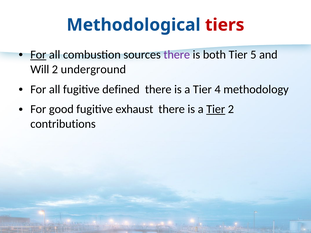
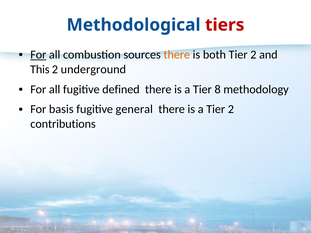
there at (177, 55) colour: purple -> orange
both Tier 5: 5 -> 2
Will: Will -> This
4: 4 -> 8
good: good -> basis
exhaust: exhaust -> general
Tier at (216, 109) underline: present -> none
